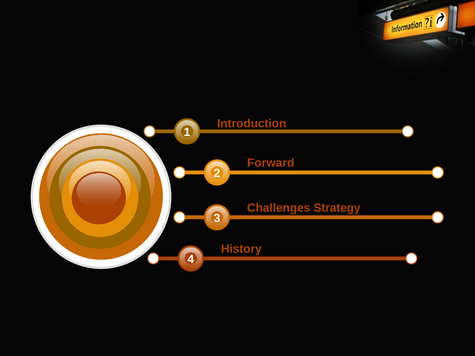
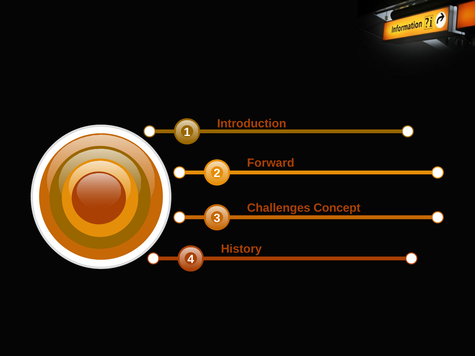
Strategy: Strategy -> Concept
